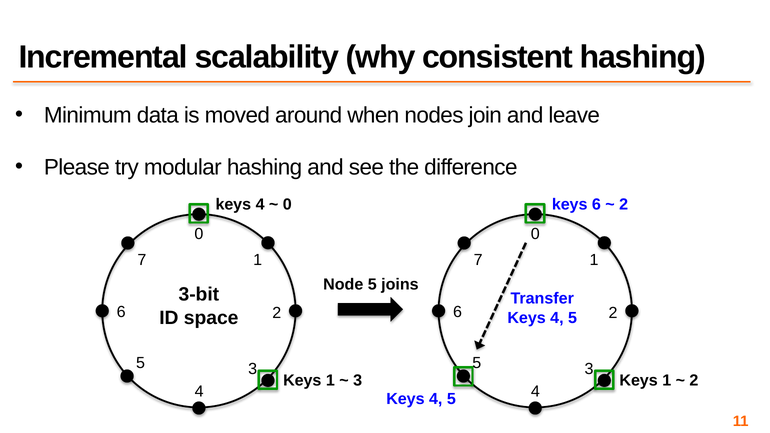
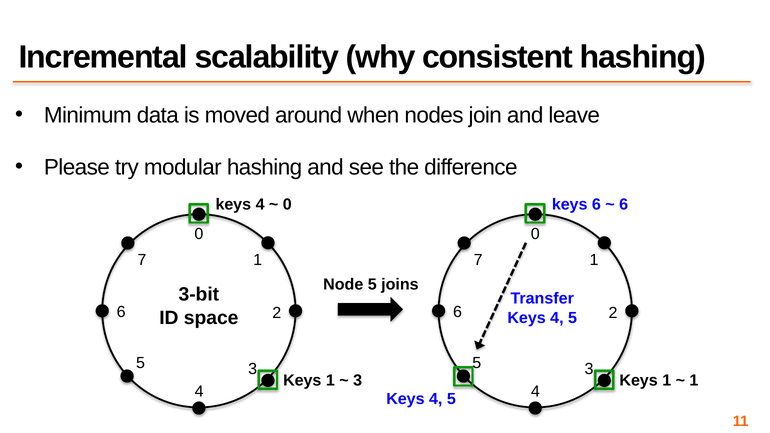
2 at (624, 204): 2 -> 6
2 at (694, 381): 2 -> 1
